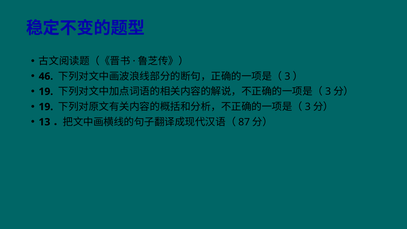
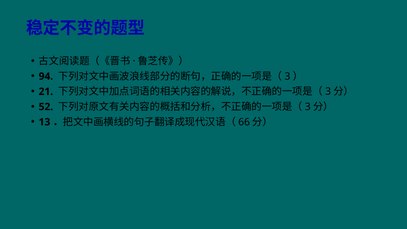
46: 46 -> 94
19 at (46, 92): 19 -> 21
19 at (46, 107): 19 -> 52
87: 87 -> 66
